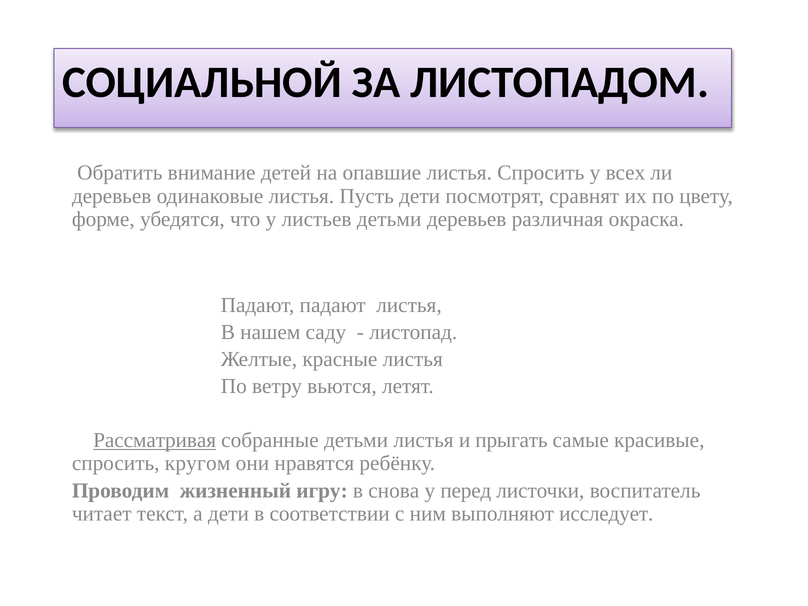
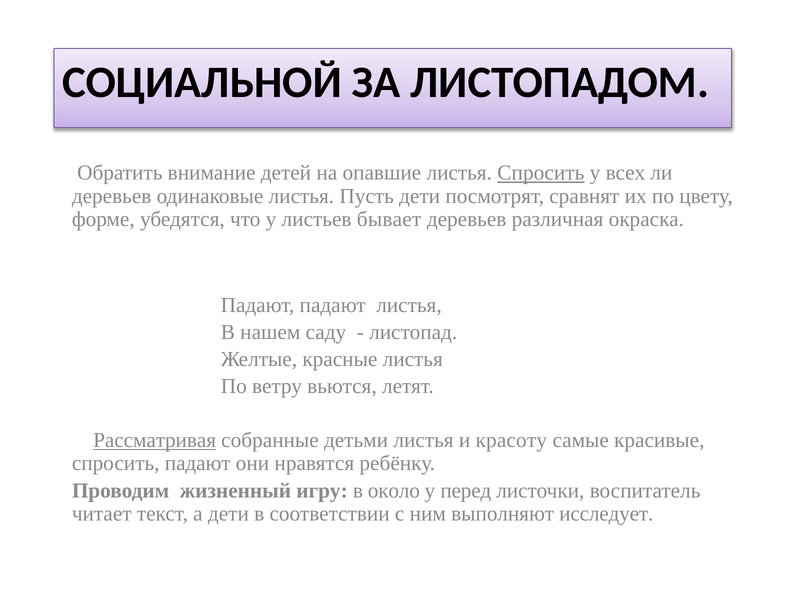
Спросить at (541, 173) underline: none -> present
листьев детьми: детьми -> бывает
прыгать: прыгать -> красоту
спросить кругом: кругом -> падают
снова: снова -> около
